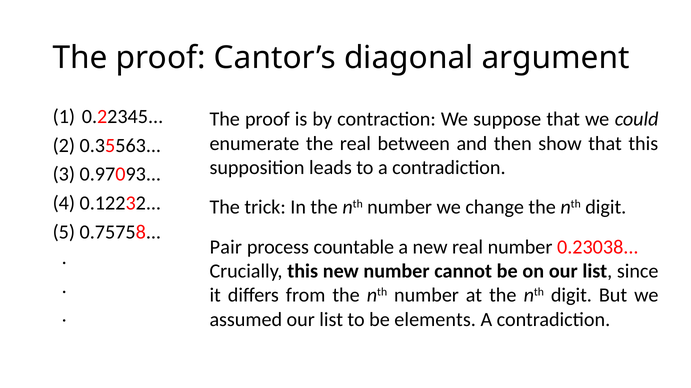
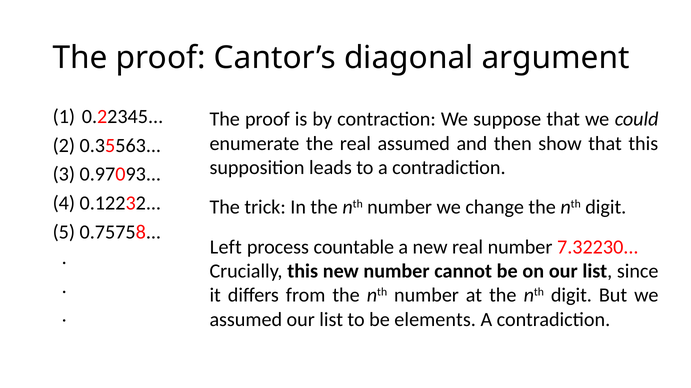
real between: between -> assumed
Pair: Pair -> Left
0.23038: 0.23038 -> 7.32230
